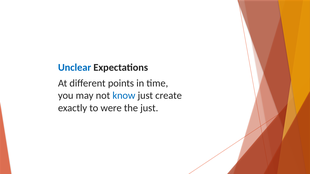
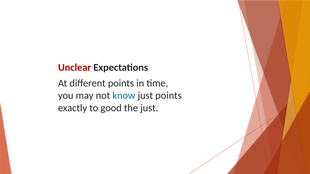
Unclear colour: blue -> red
just create: create -> points
were: were -> good
